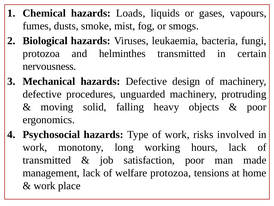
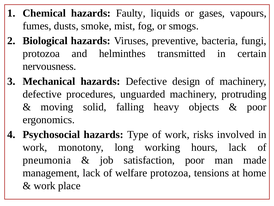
Loads: Loads -> Faulty
leukaemia: leukaemia -> preventive
transmitted at (47, 160): transmitted -> pneumonia
